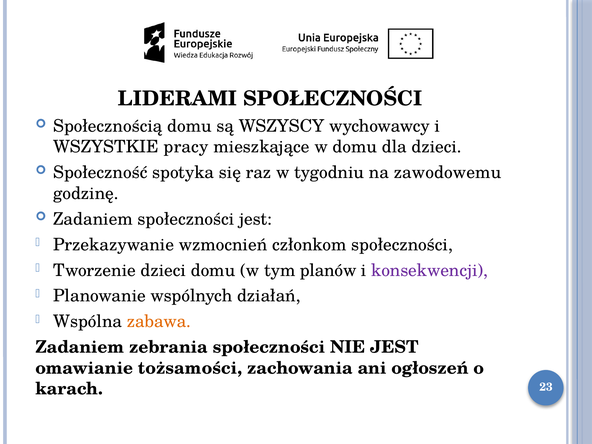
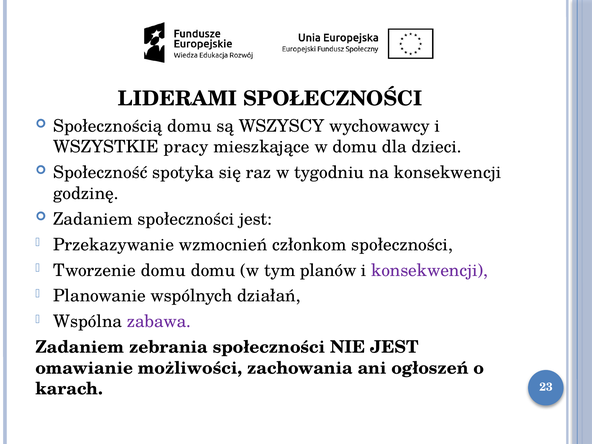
na zawodowemu: zawodowemu -> konsekwencji
Tworzenie dzieci: dzieci -> domu
zabawa colour: orange -> purple
tożsamości: tożsamości -> możliwości
